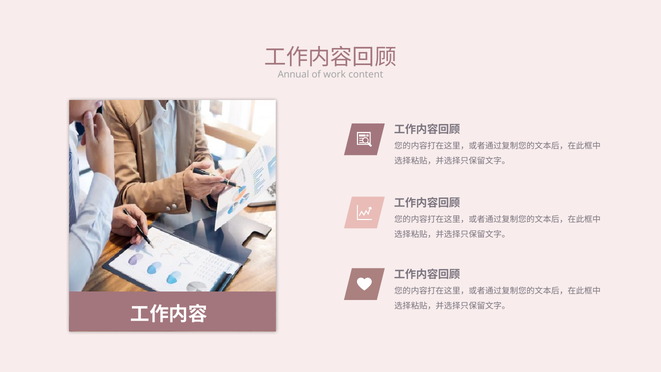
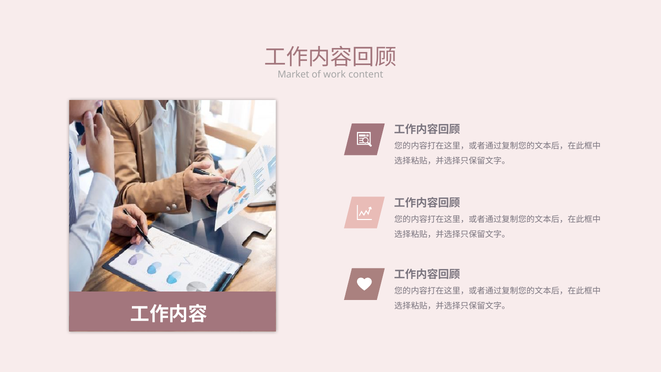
Annual: Annual -> Market
